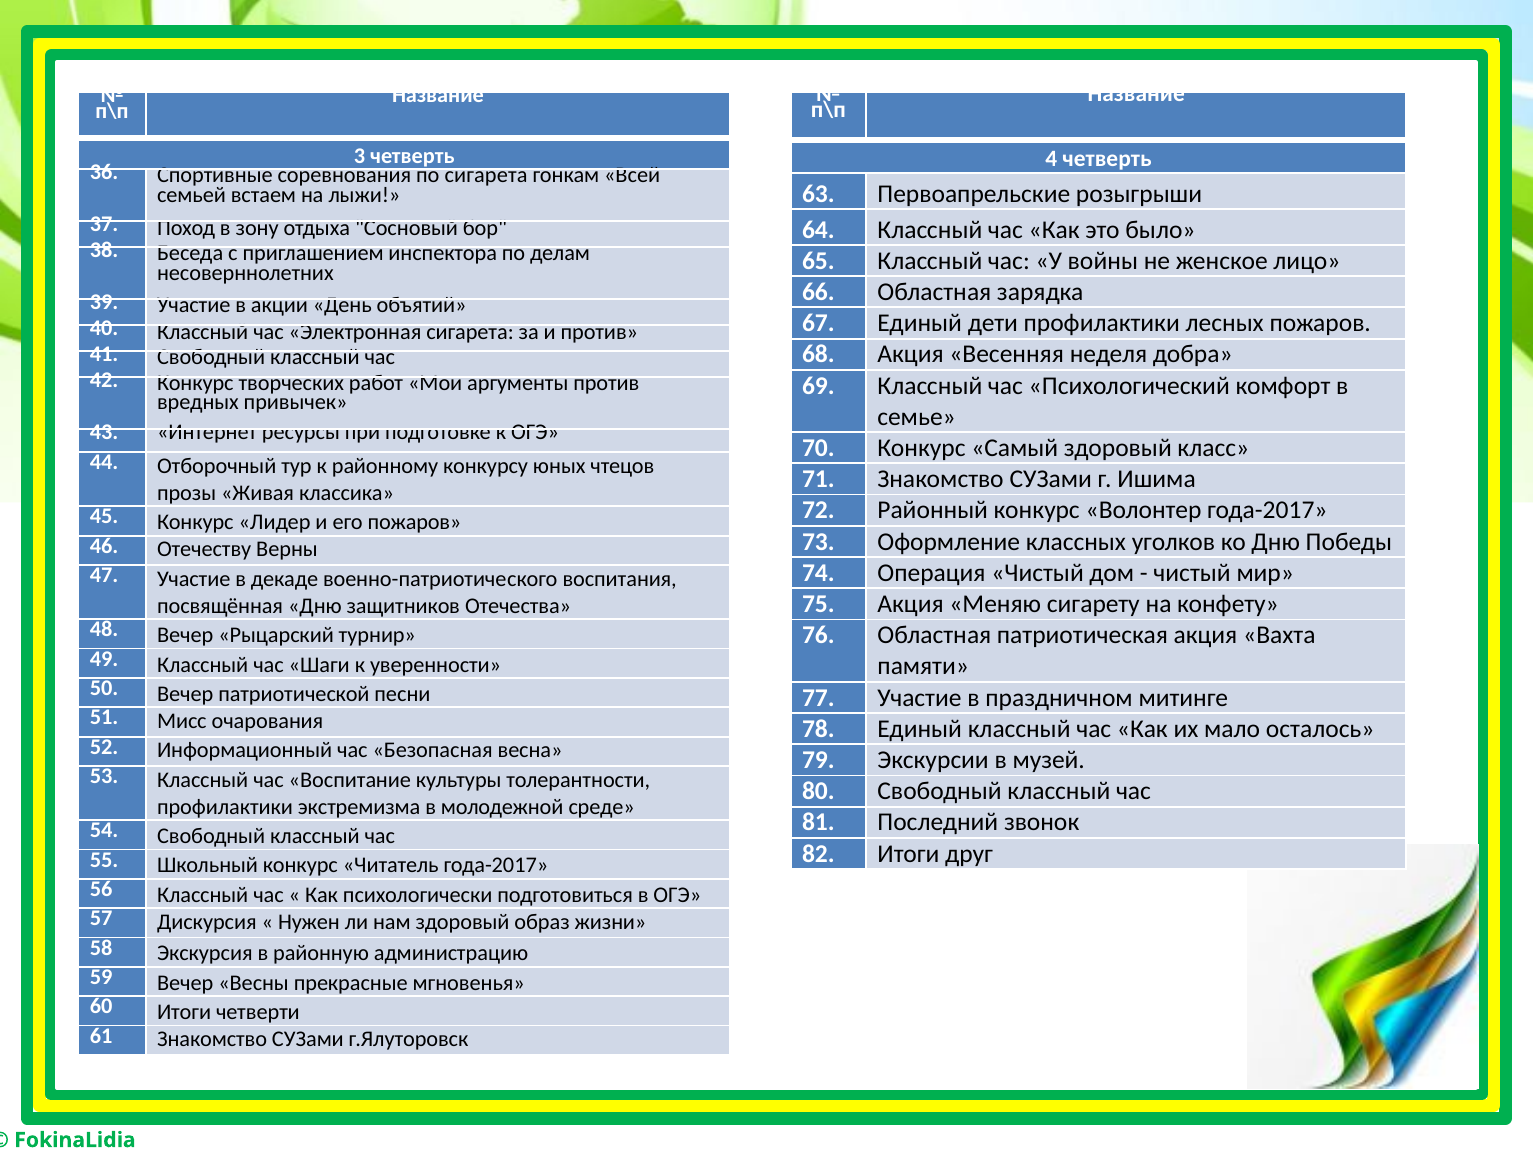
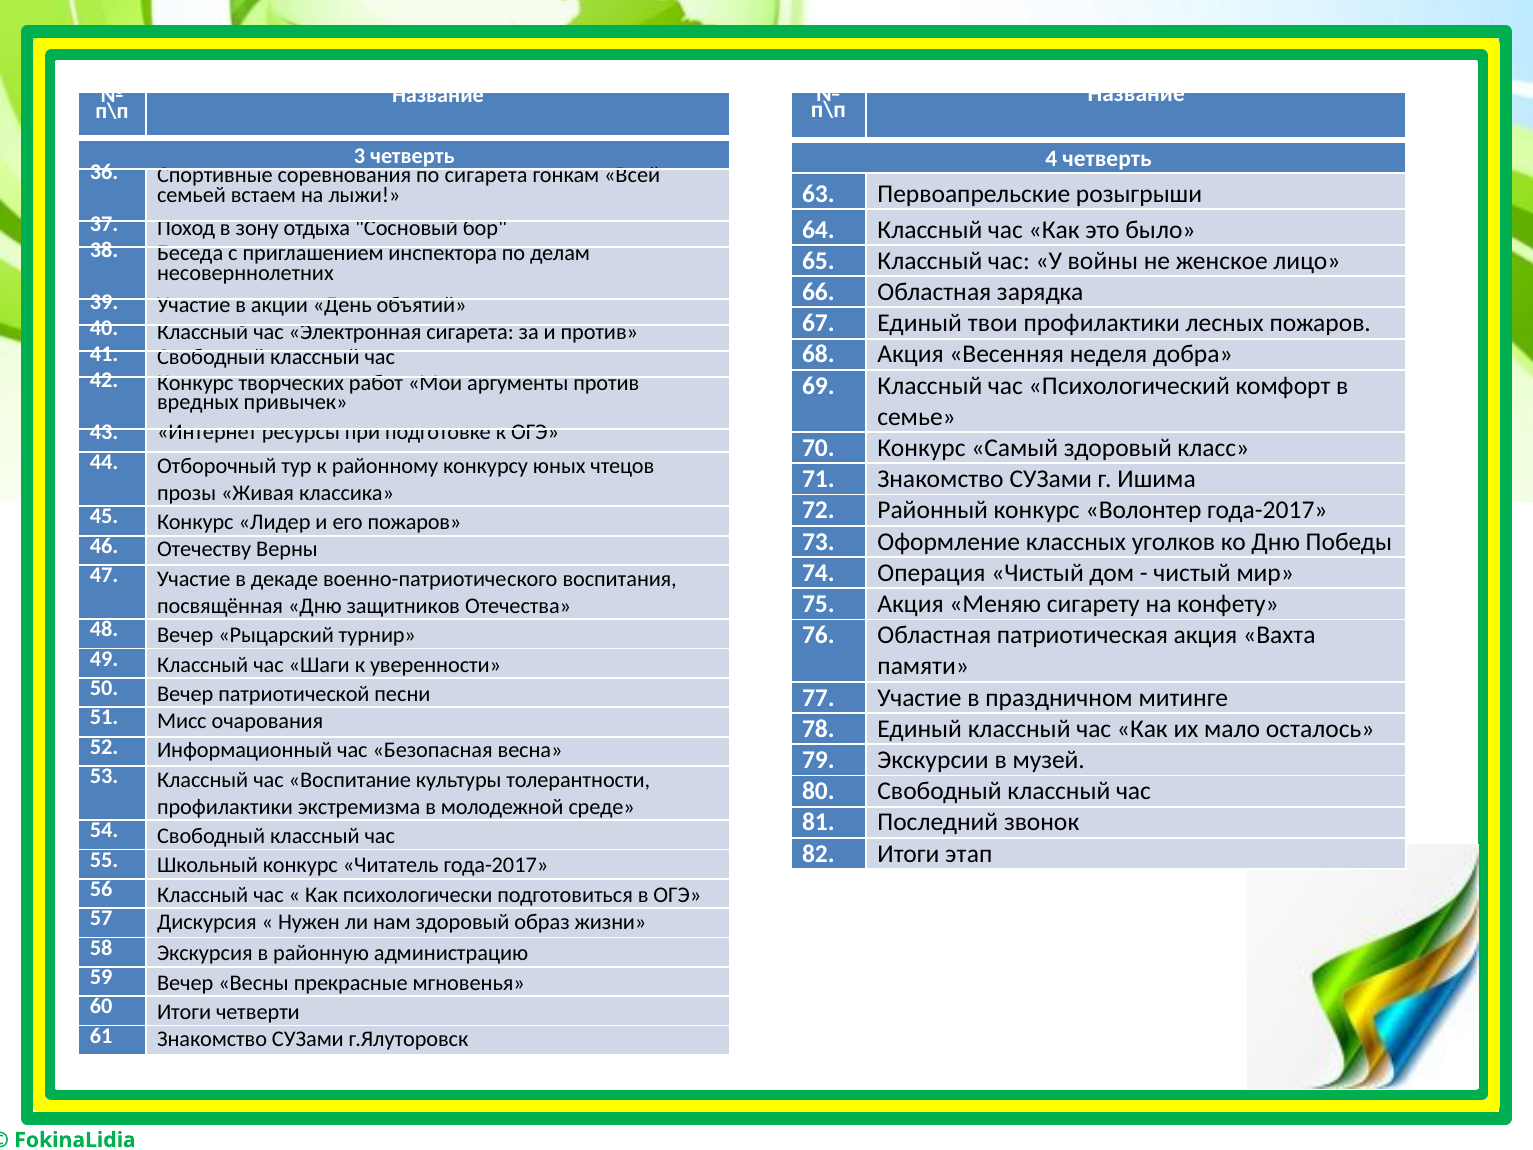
дети: дети -> твои
друг: друг -> этап
